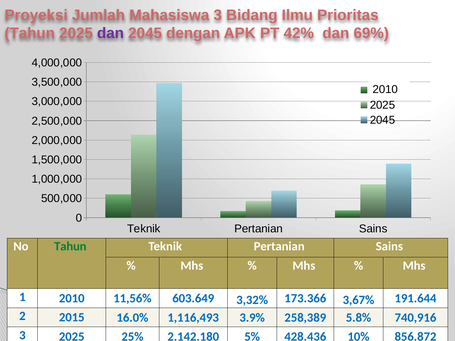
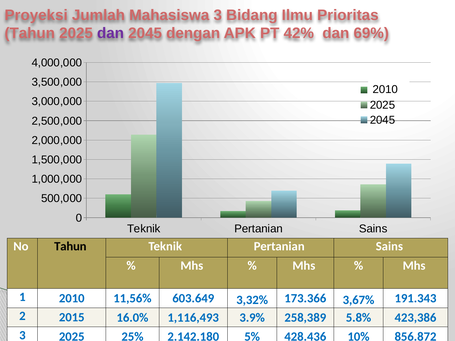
Tahun at (70, 247) colour: green -> black
191.644: 191.644 -> 191.343
740,916: 740,916 -> 423,386
